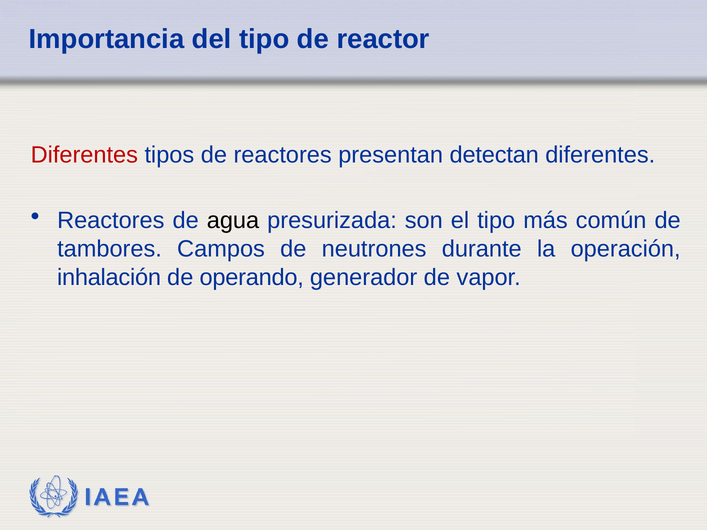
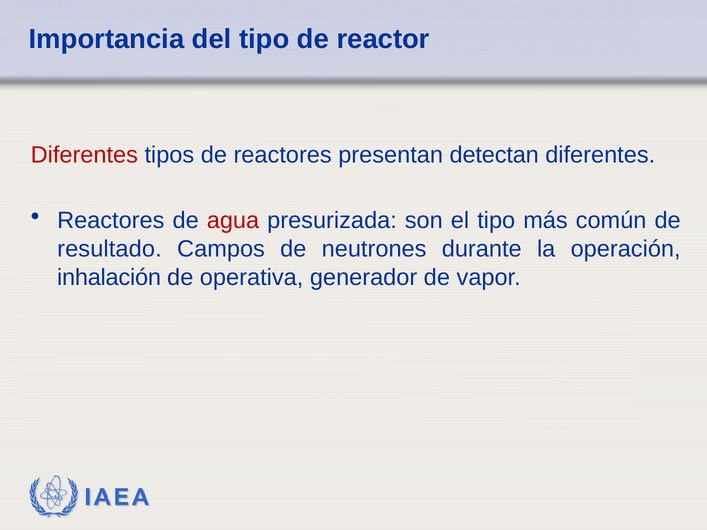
agua colour: black -> red
tambores: tambores -> resultado
operando: operando -> operativa
